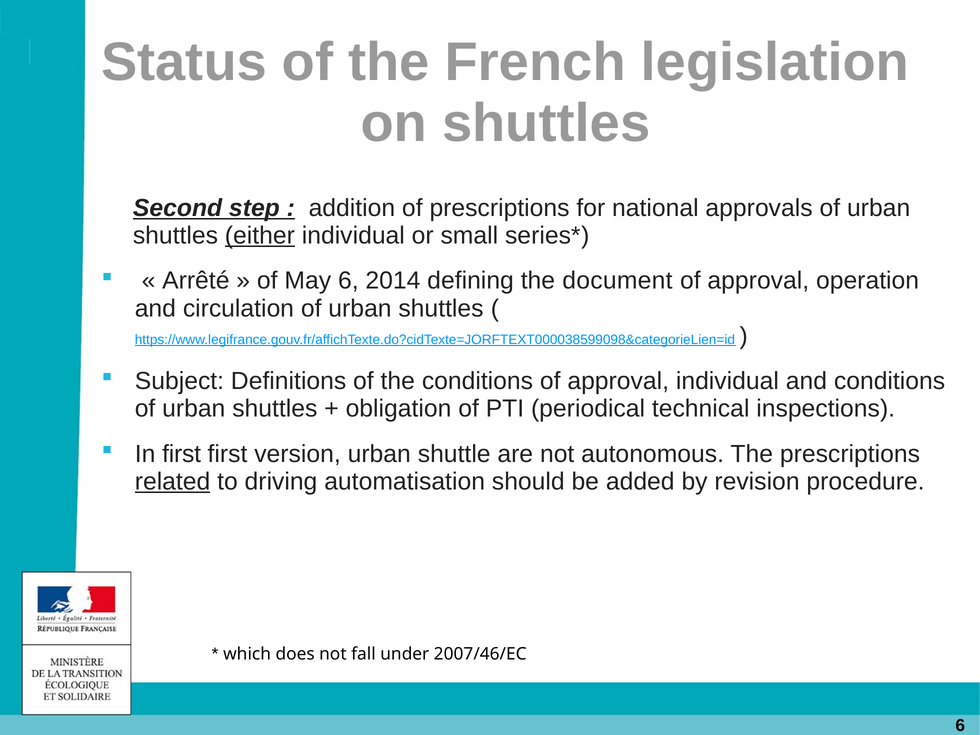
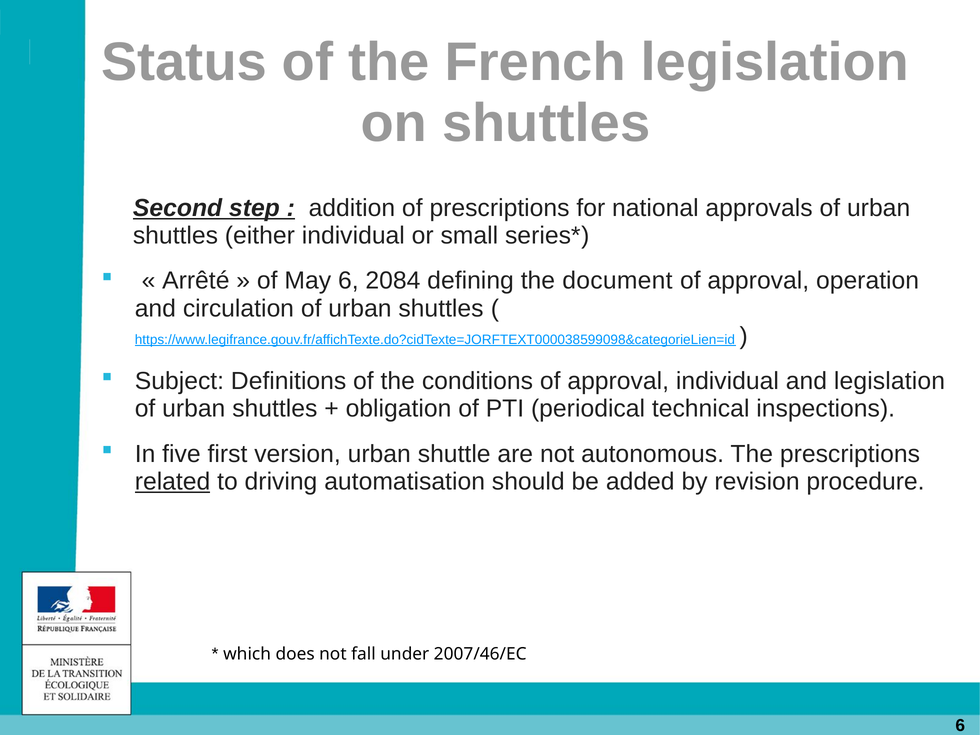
either underline: present -> none
2014: 2014 -> 2084
and conditions: conditions -> legislation
In first: first -> five
